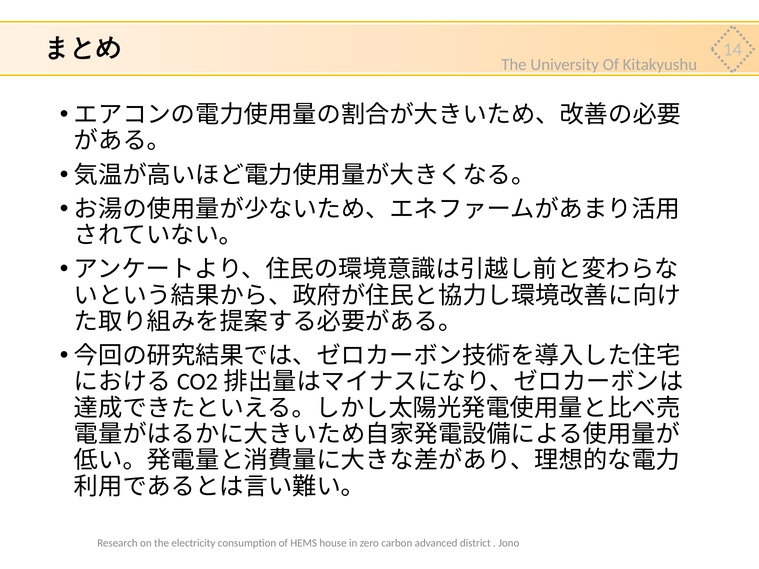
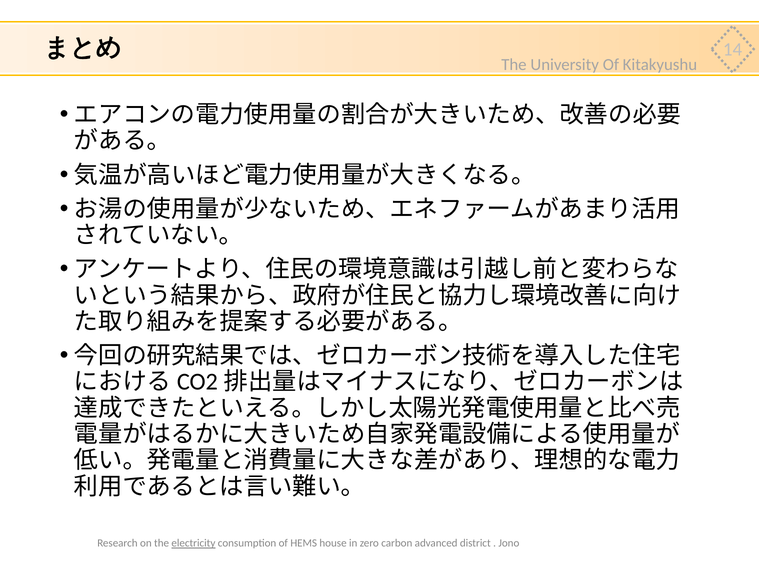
electricity underline: none -> present
